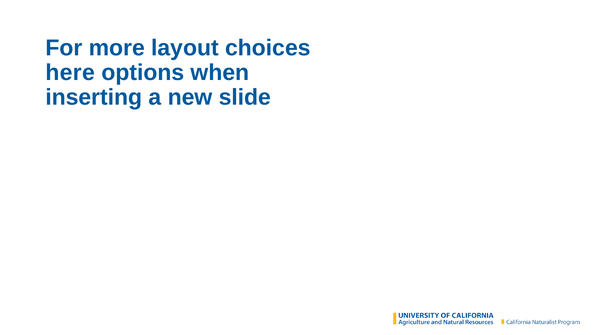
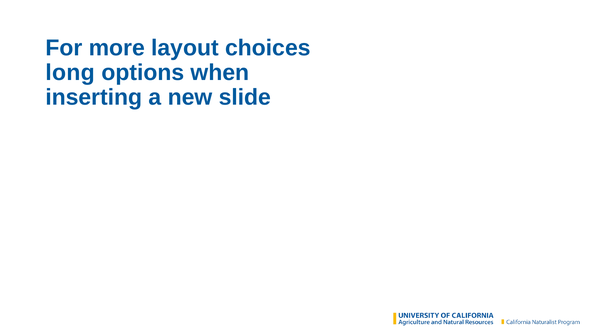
here: here -> long
